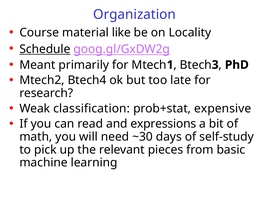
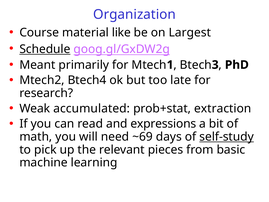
Locality: Locality -> Largest
classification: classification -> accumulated
expensive: expensive -> extraction
~30: ~30 -> ~69
self-study underline: none -> present
